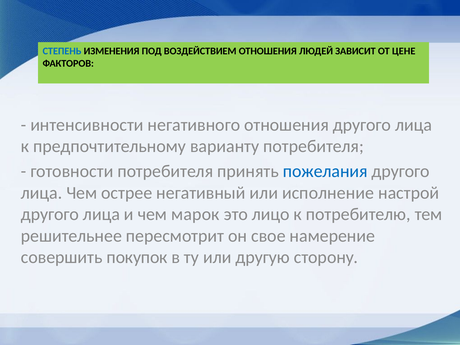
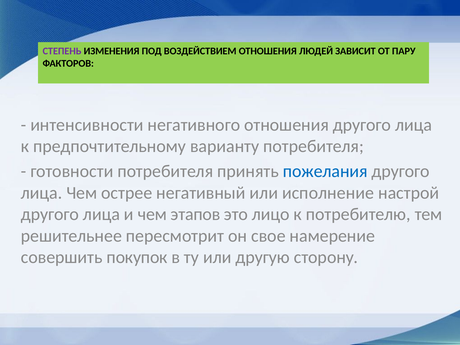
СТЕПЕНЬ colour: blue -> purple
ЦЕНЕ: ЦЕНЕ -> ПАРУ
марок: марок -> этапов
